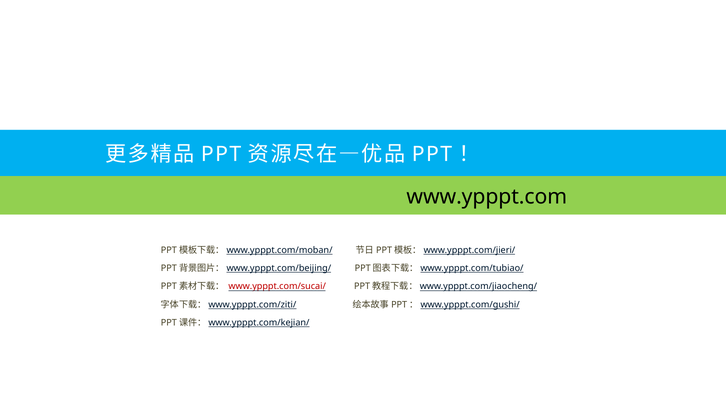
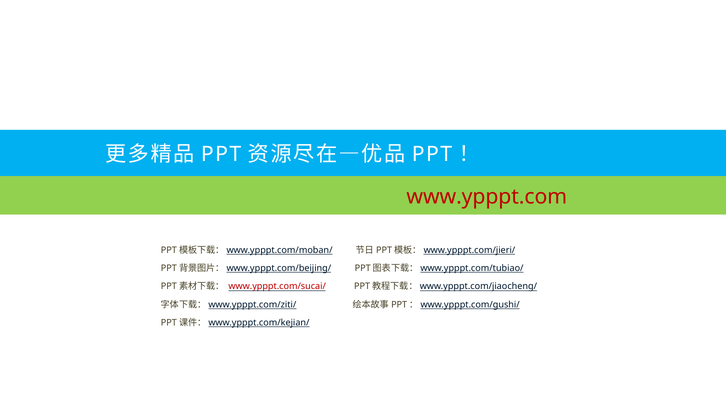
www.ypppt.com colour: black -> red
